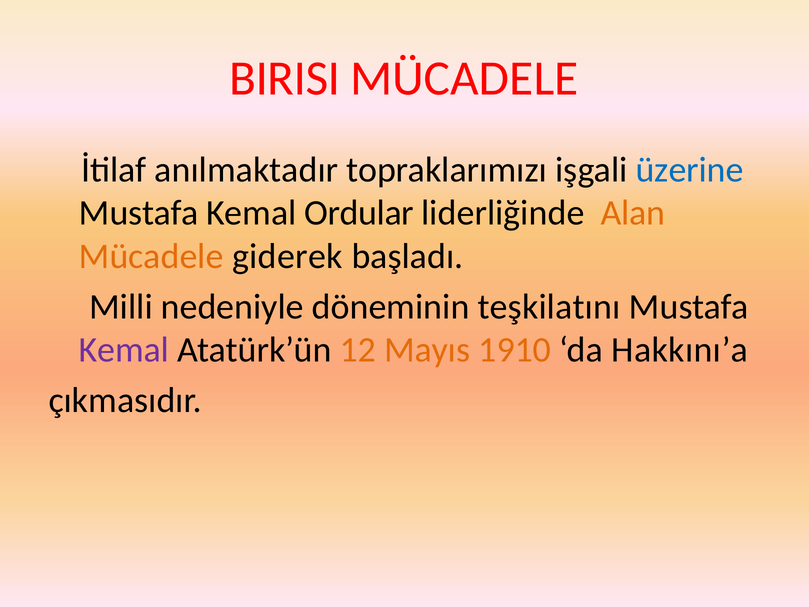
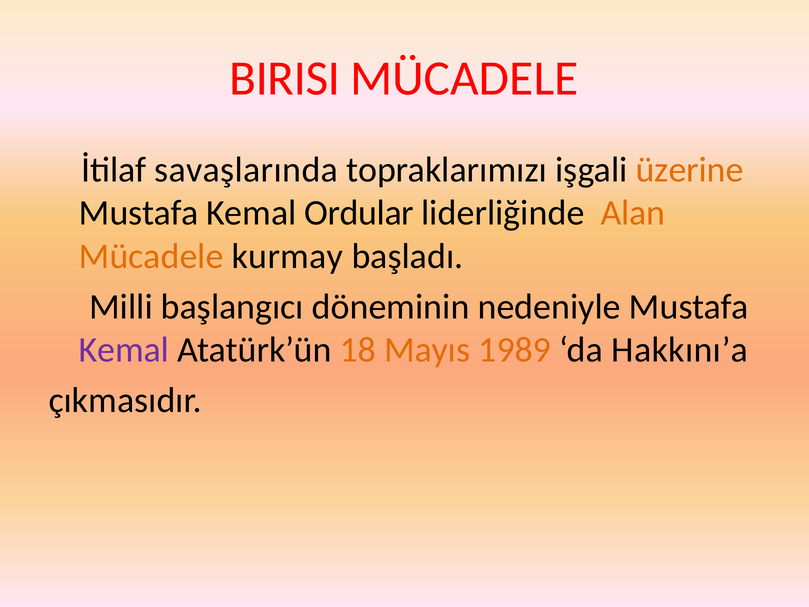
anılmaktadır: anılmaktadır -> savaşlarında
üzerine colour: blue -> orange
giderek: giderek -> kurmay
nedeniyle: nedeniyle -> başlangıcı
teşkilatını: teşkilatını -> nedeniyle
12: 12 -> 18
1910: 1910 -> 1989
